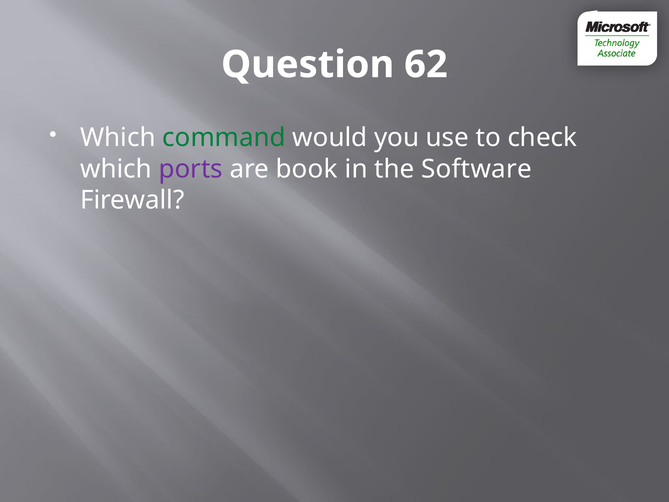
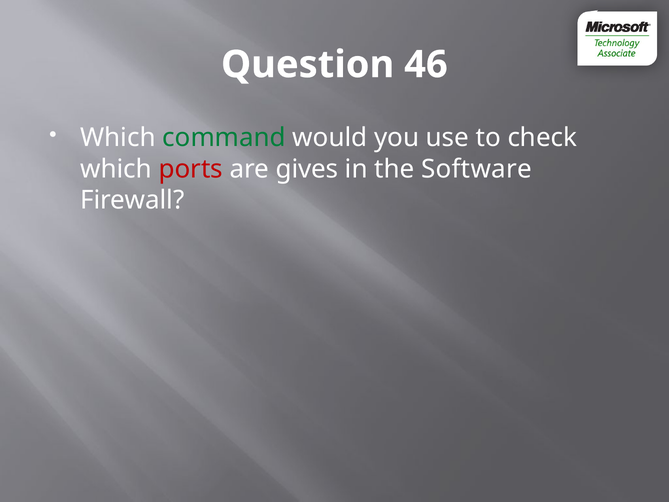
62: 62 -> 46
ports colour: purple -> red
book: book -> gives
